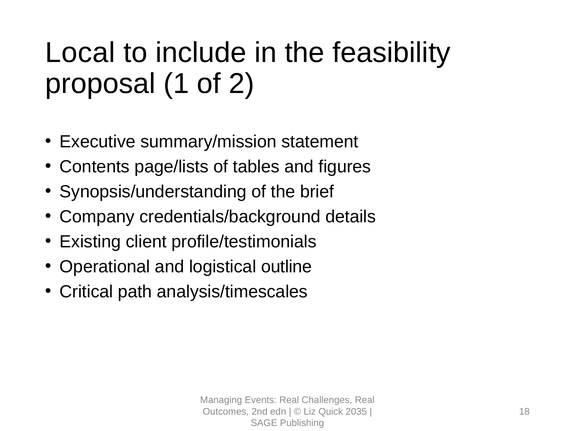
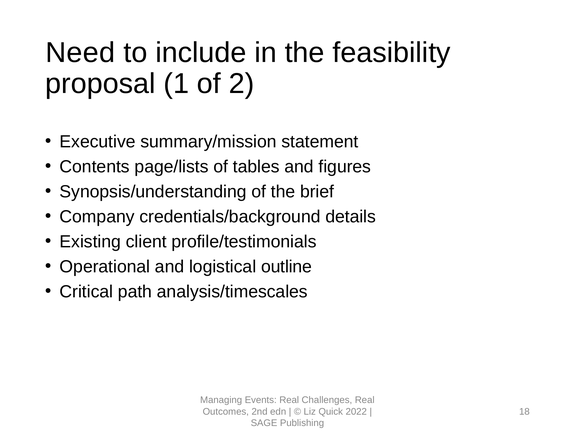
Local: Local -> Need
2035: 2035 -> 2022
